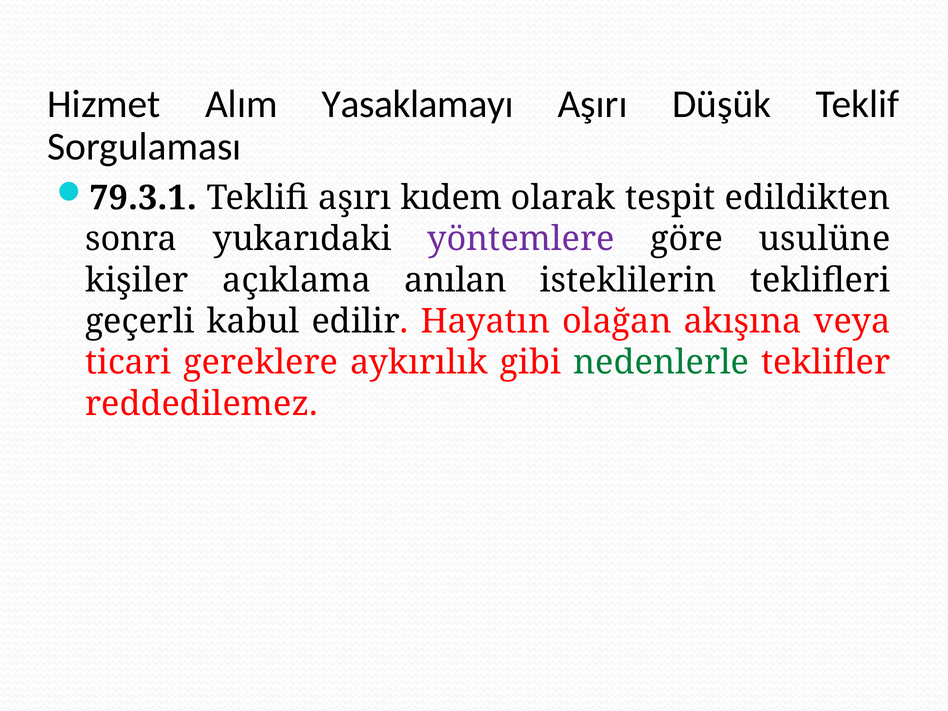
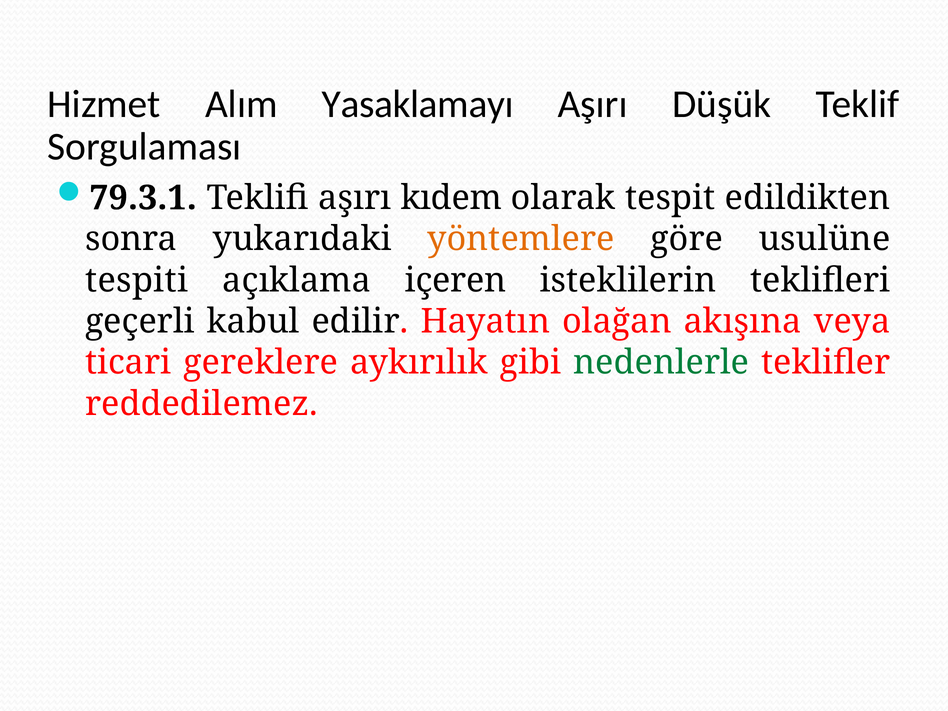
yöntemlere colour: purple -> orange
kişiler: kişiler -> tespiti
anılan: anılan -> içeren
